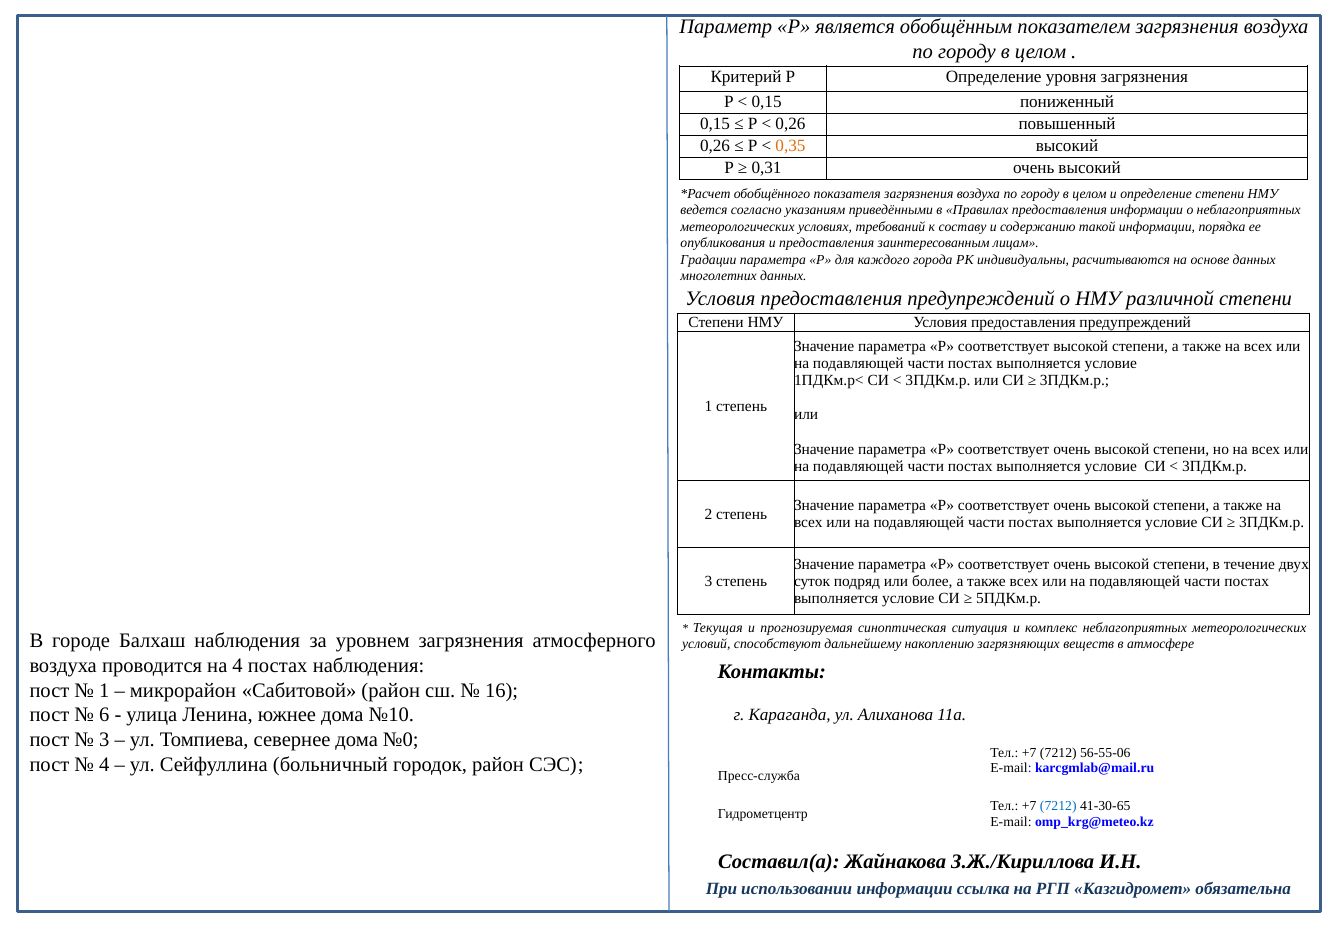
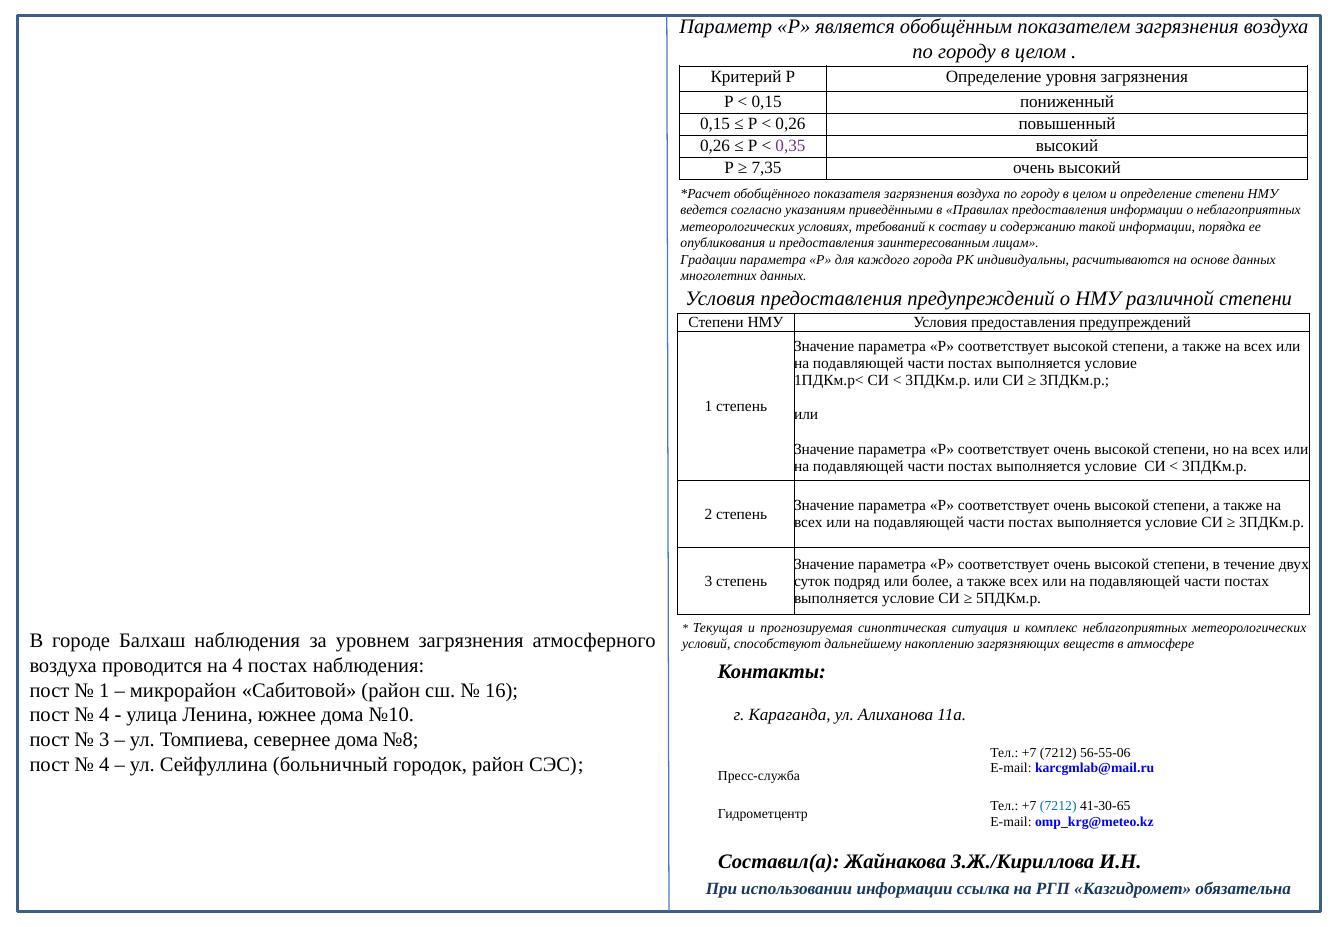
0,35 colour: orange -> purple
0,31: 0,31 -> 7,35
6 at (104, 715): 6 -> 4
№0: №0 -> №8
